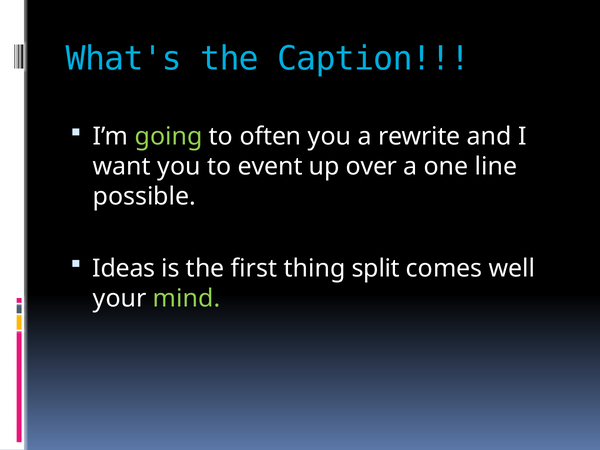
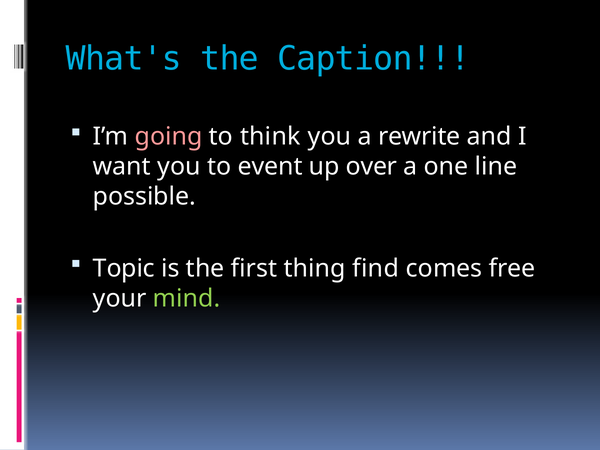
going colour: light green -> pink
often: often -> think
Ideas: Ideas -> Topic
split: split -> find
well: well -> free
